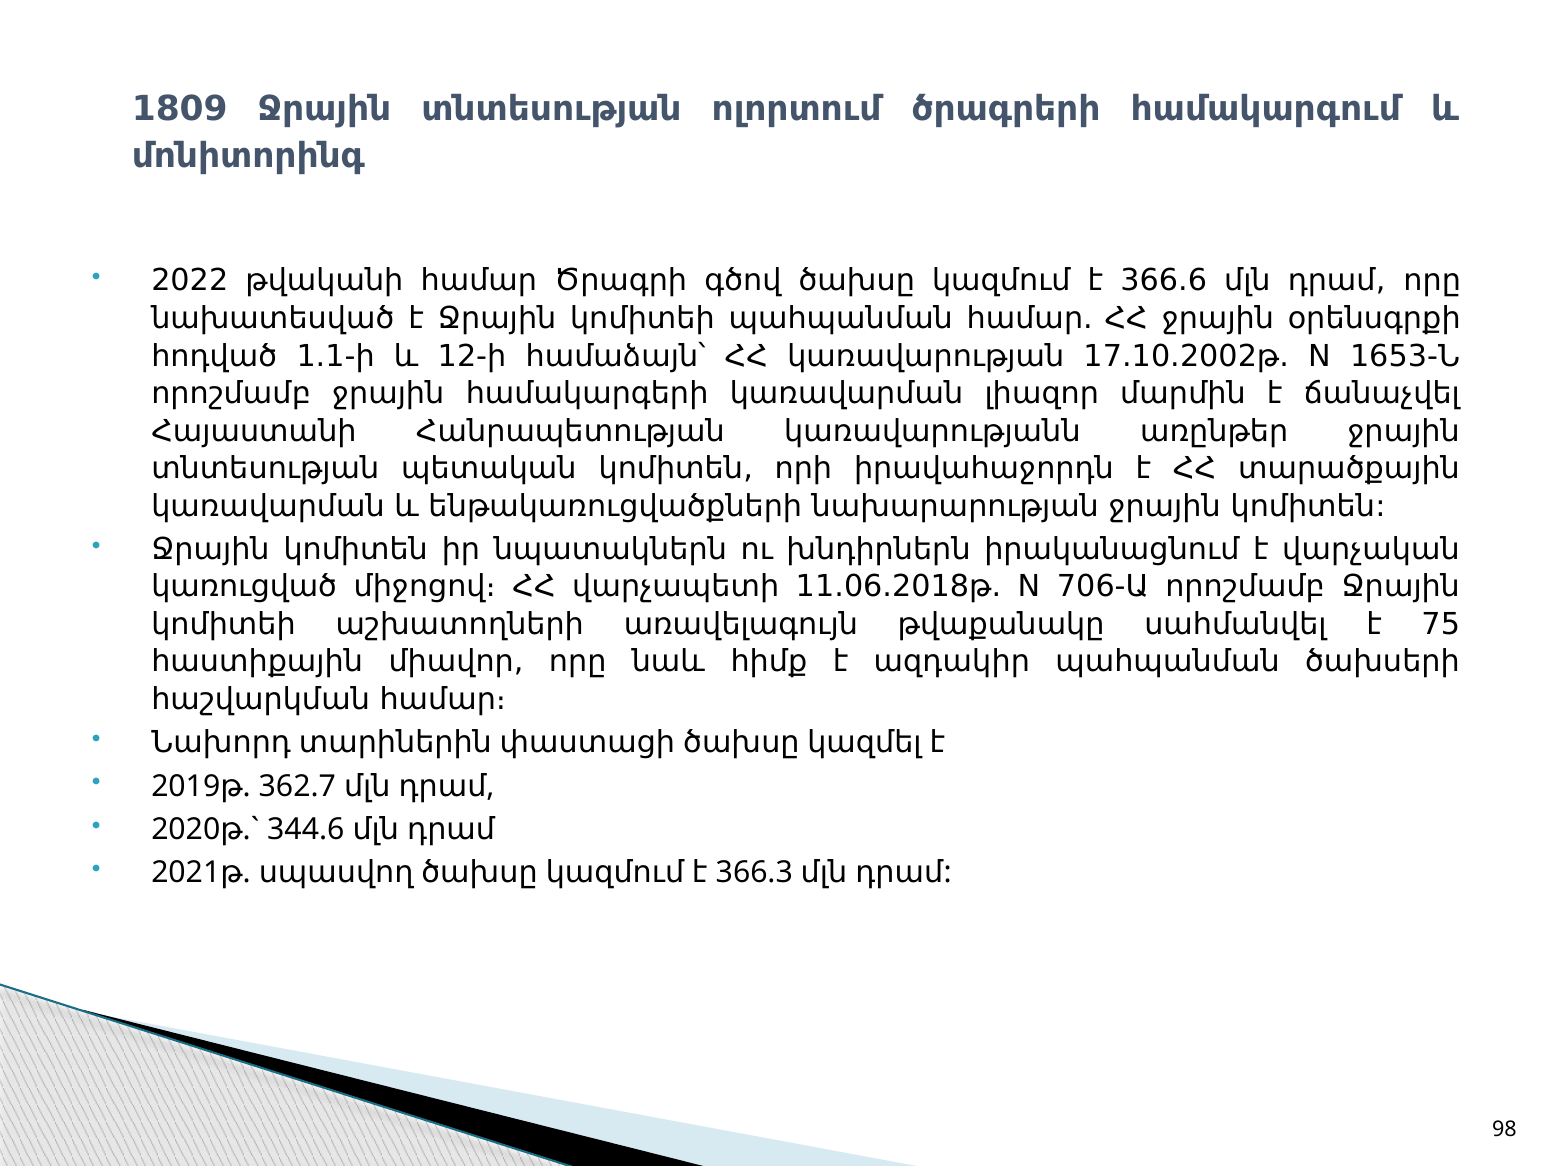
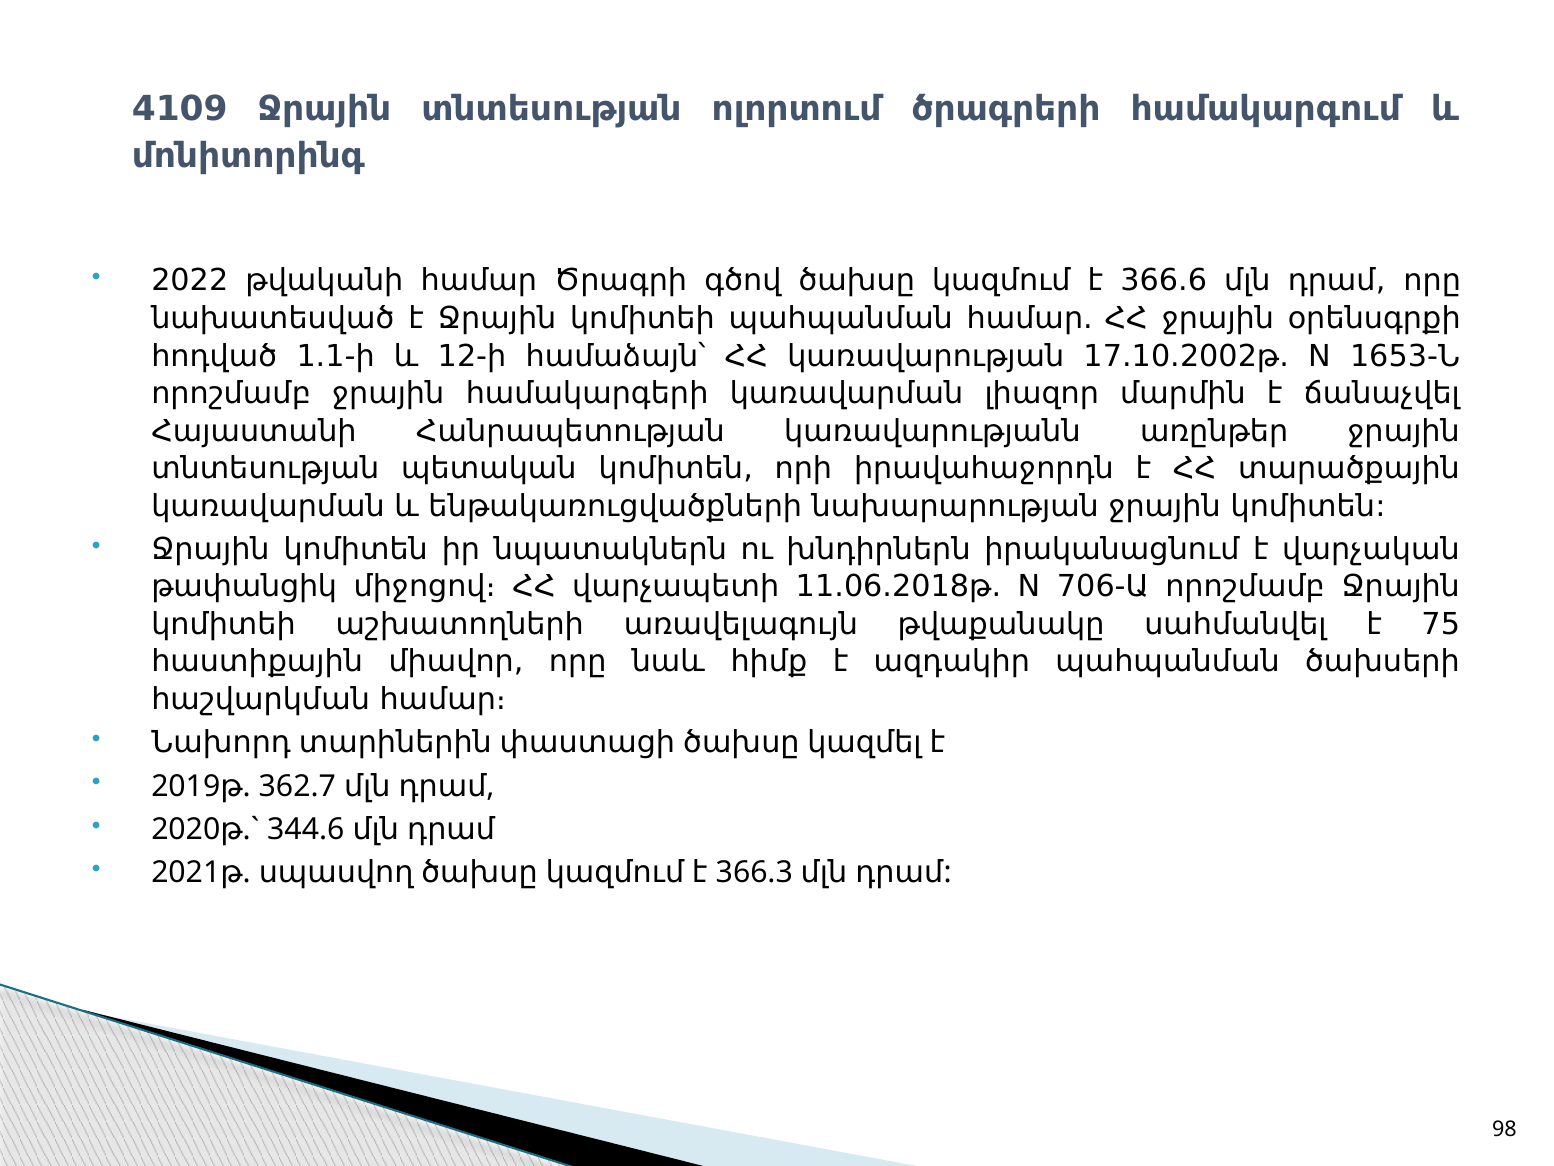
1809: 1809 -> 4109
կառուցված: կառուցված -> թափանցիկ
